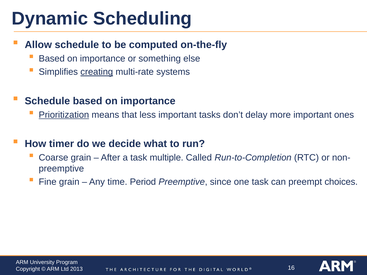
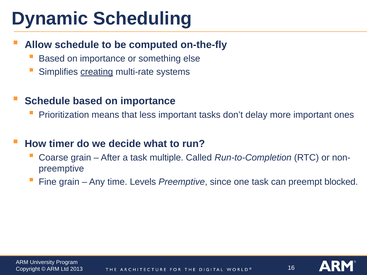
Prioritization underline: present -> none
Period: Period -> Levels
choices: choices -> blocked
